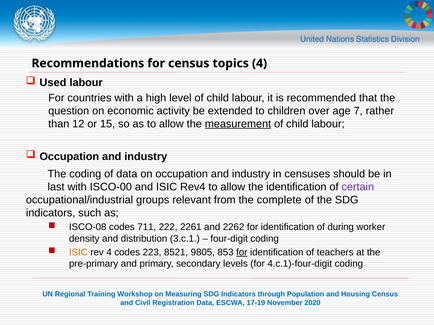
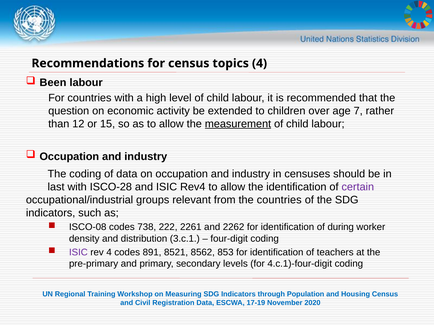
Used: Used -> Been
ISCO-00: ISCO-00 -> ISCO-28
the complete: complete -> countries
711: 711 -> 738
ISIC at (78, 253) colour: orange -> purple
223: 223 -> 891
9805: 9805 -> 8562
for at (242, 253) underline: present -> none
